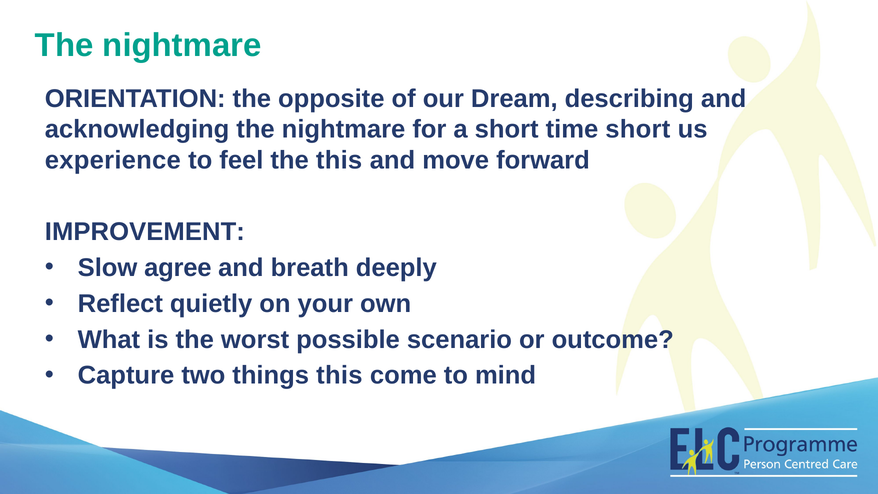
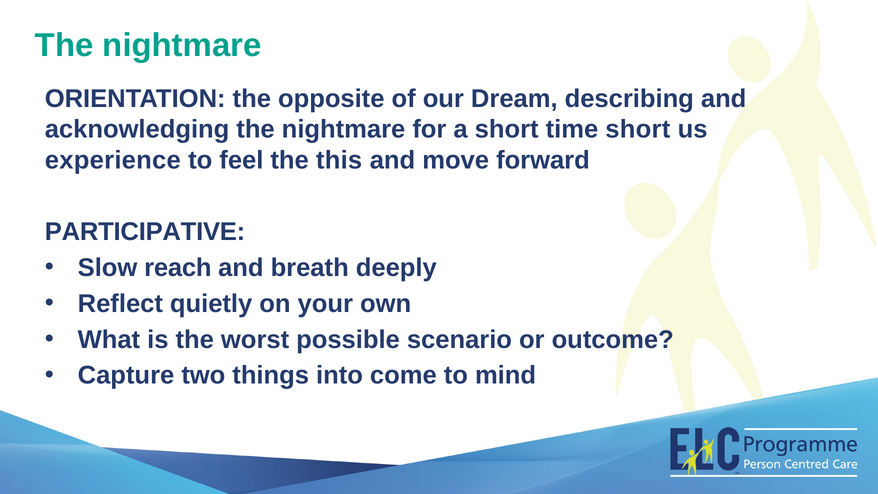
IMPROVEMENT: IMPROVEMENT -> PARTICIPATIVE
agree: agree -> reach
things this: this -> into
